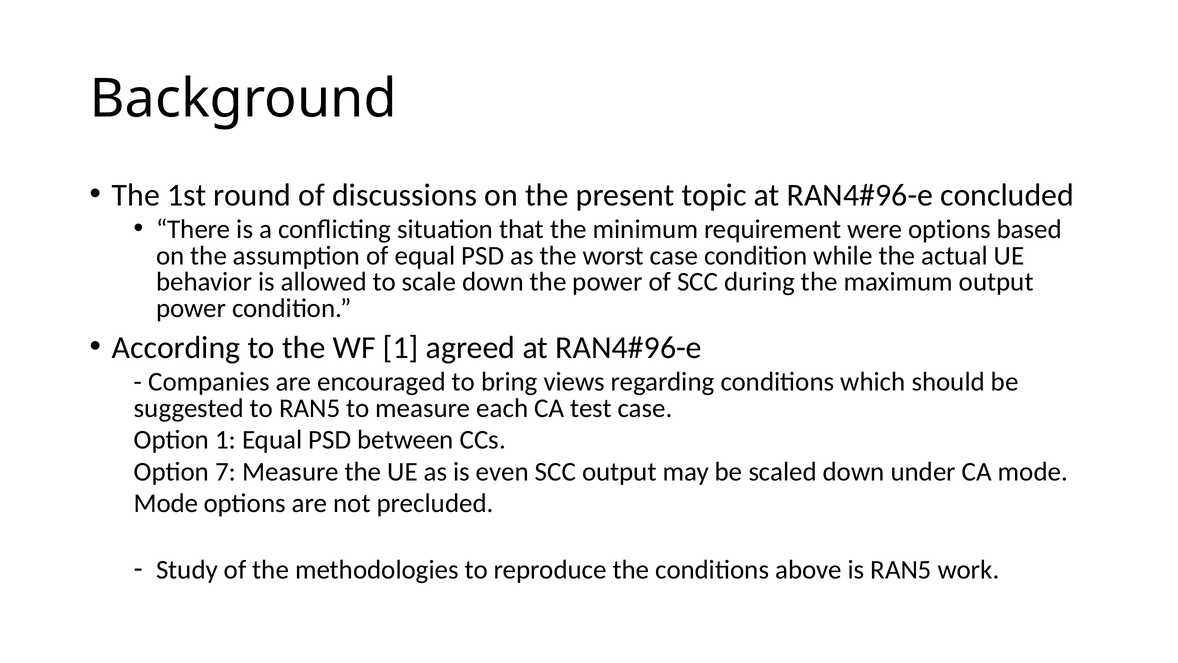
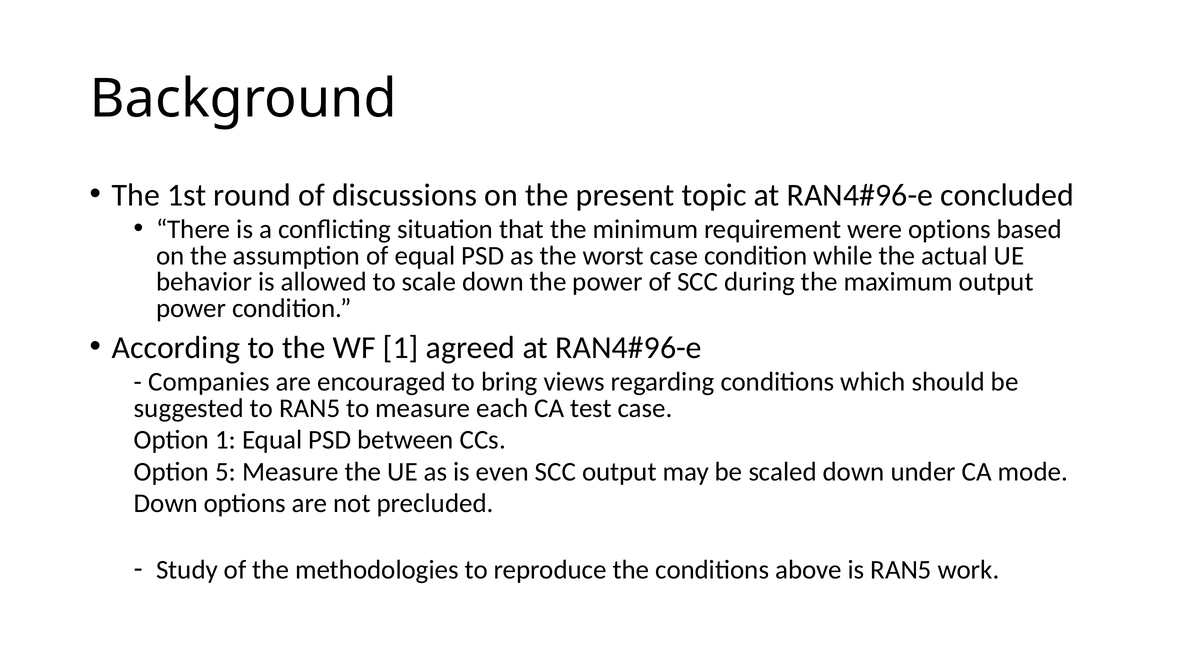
7: 7 -> 5
Mode at (166, 503): Mode -> Down
